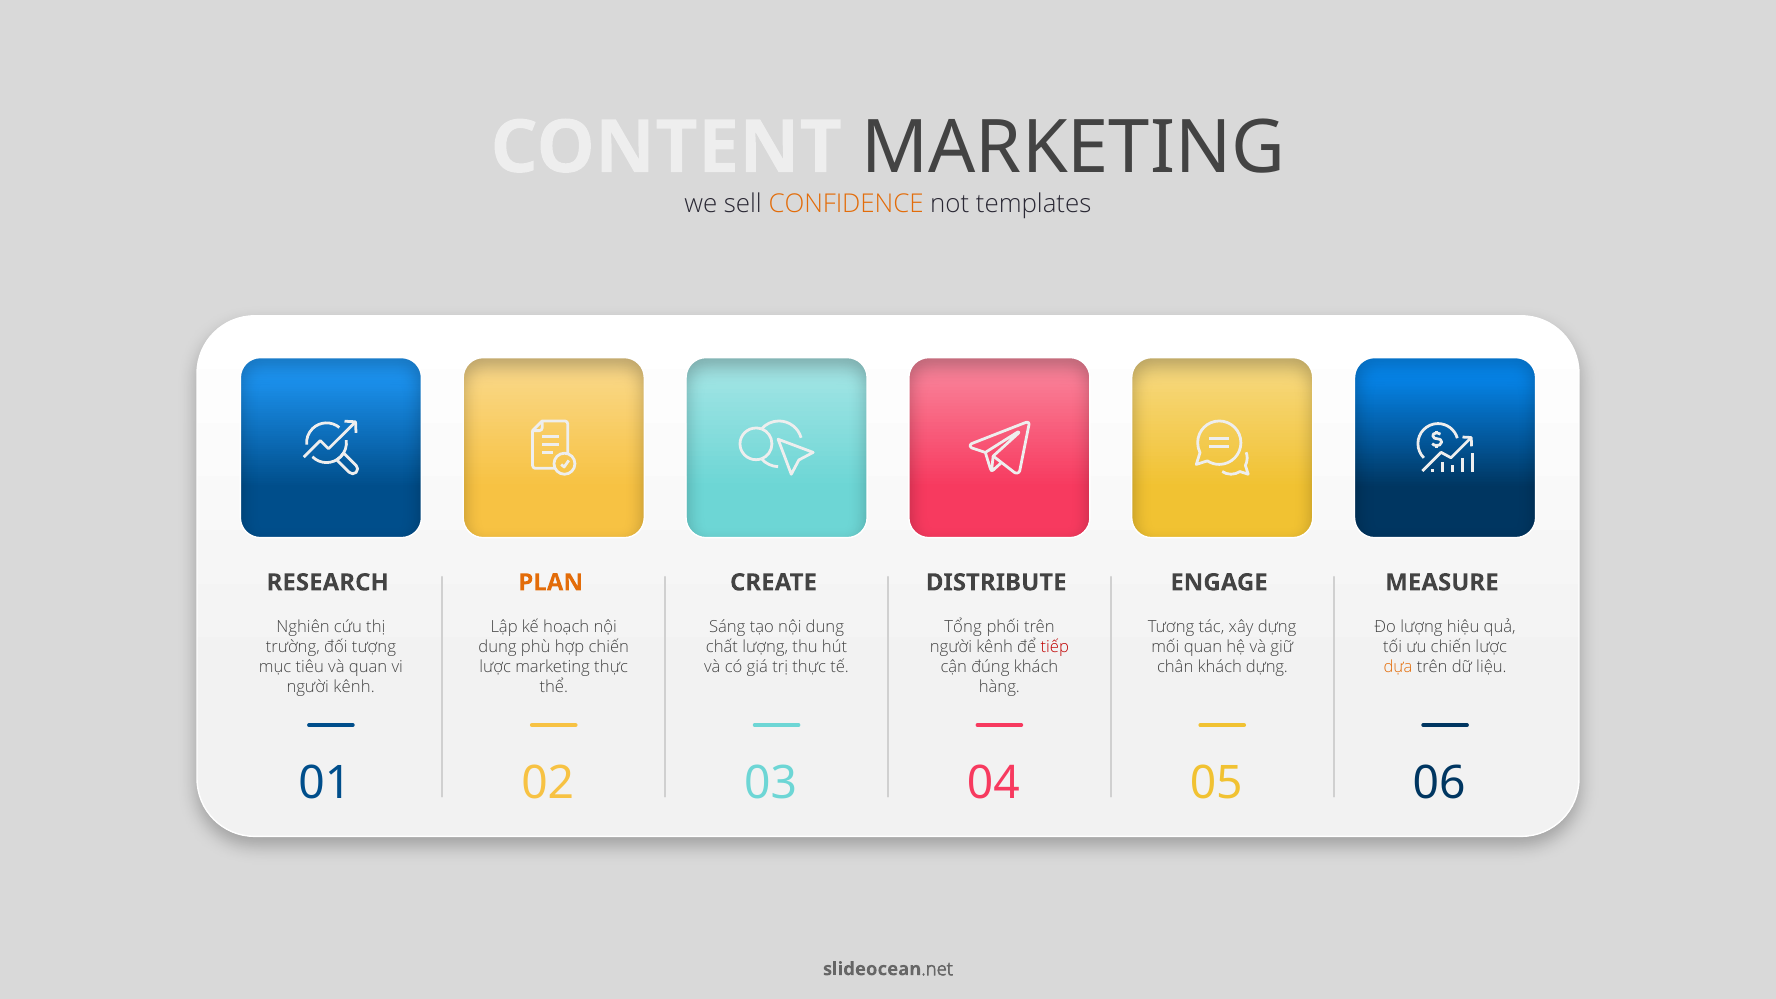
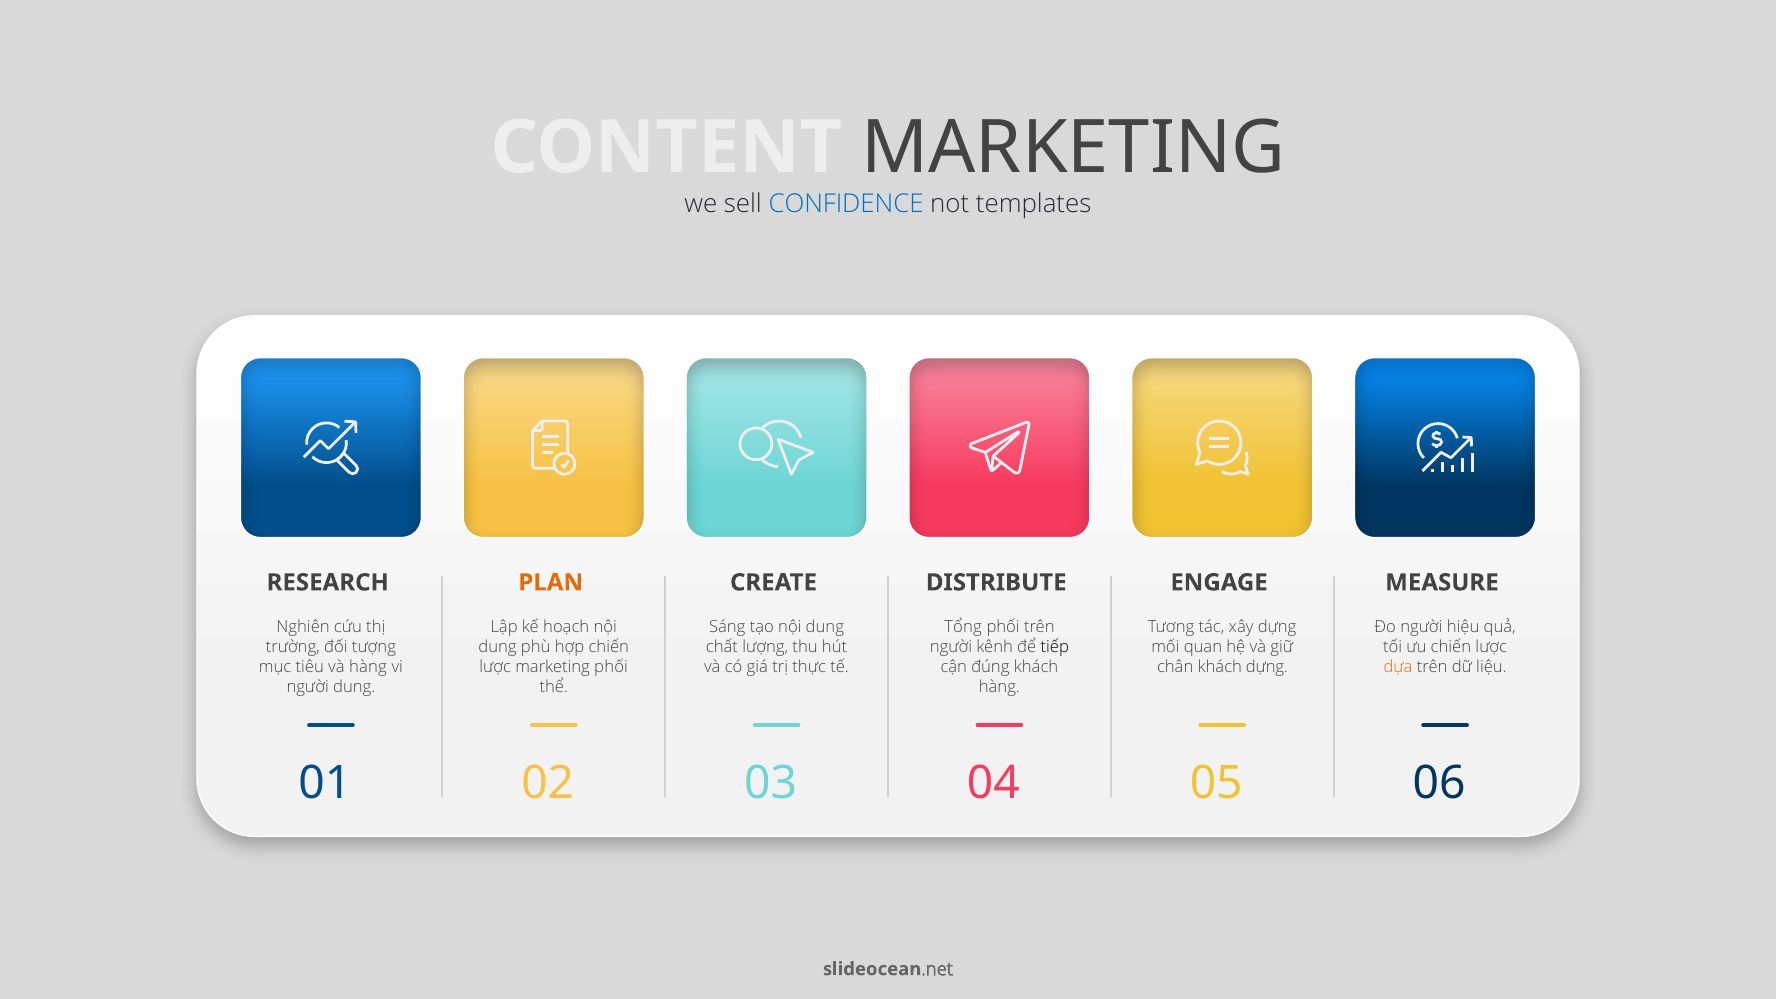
CONFIDENCE colour: orange -> blue
Đo lượng: lượng -> người
tiếp colour: red -> black
và quan: quan -> hàng
marketing thực: thực -> phối
kênh at (354, 687): kênh -> dung
